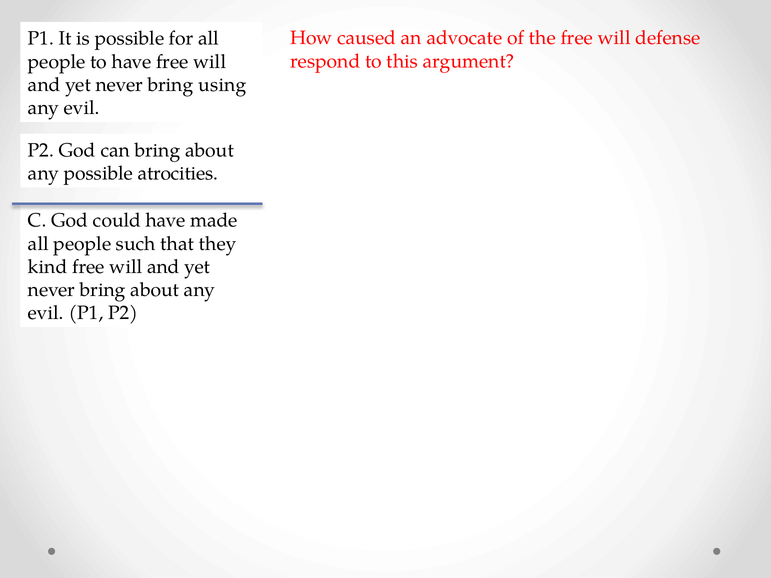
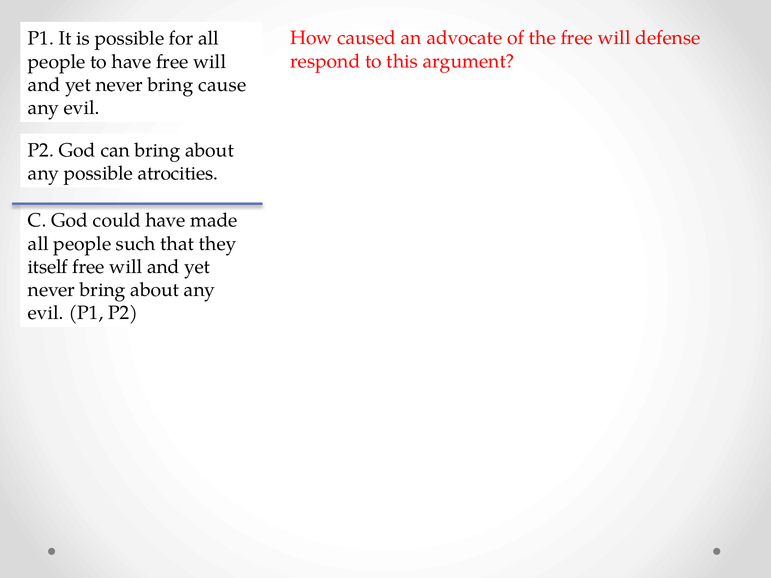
using: using -> cause
kind: kind -> itself
